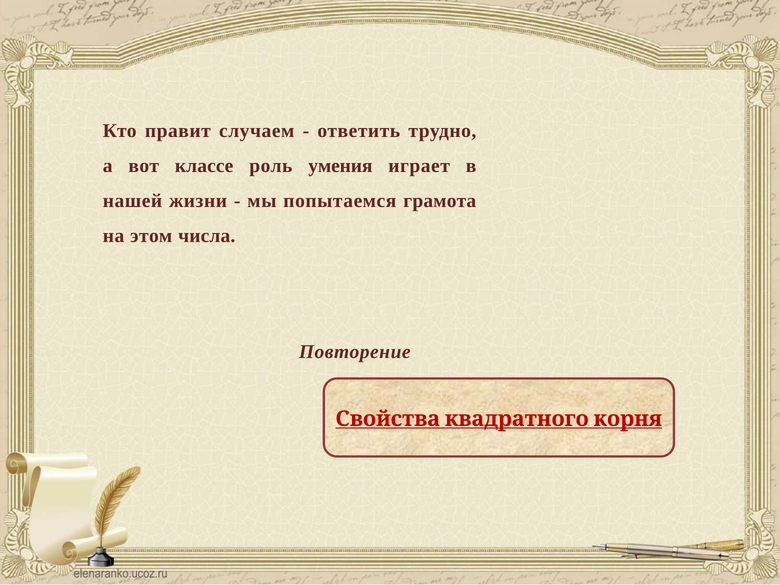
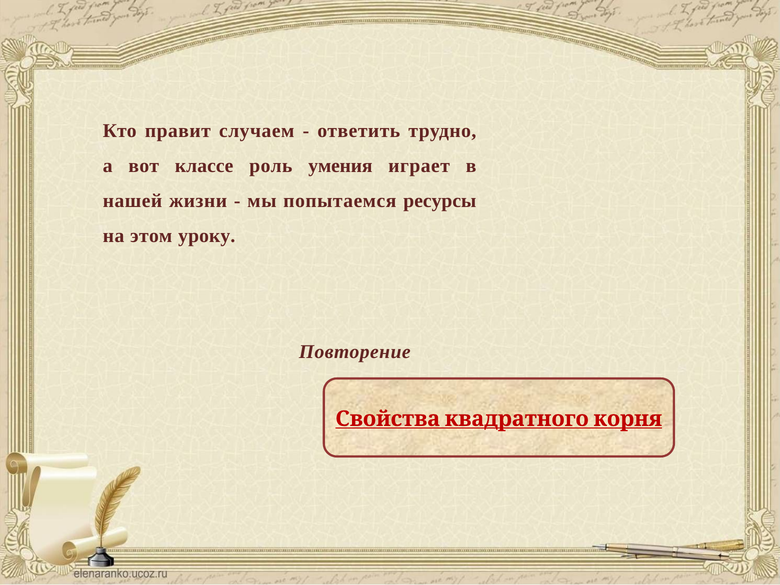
грамота: грамота -> ресурсы
числа: числа -> уроку
